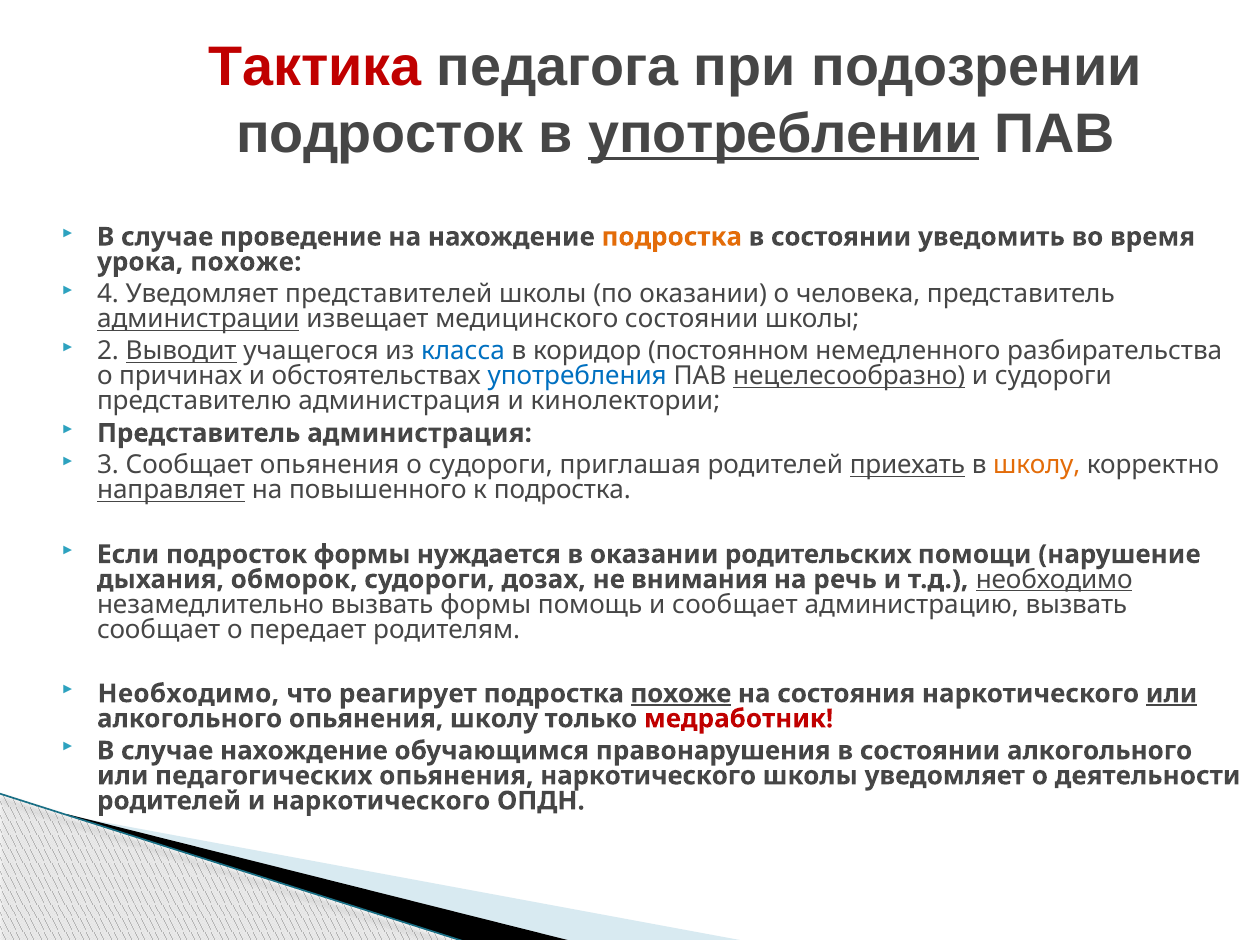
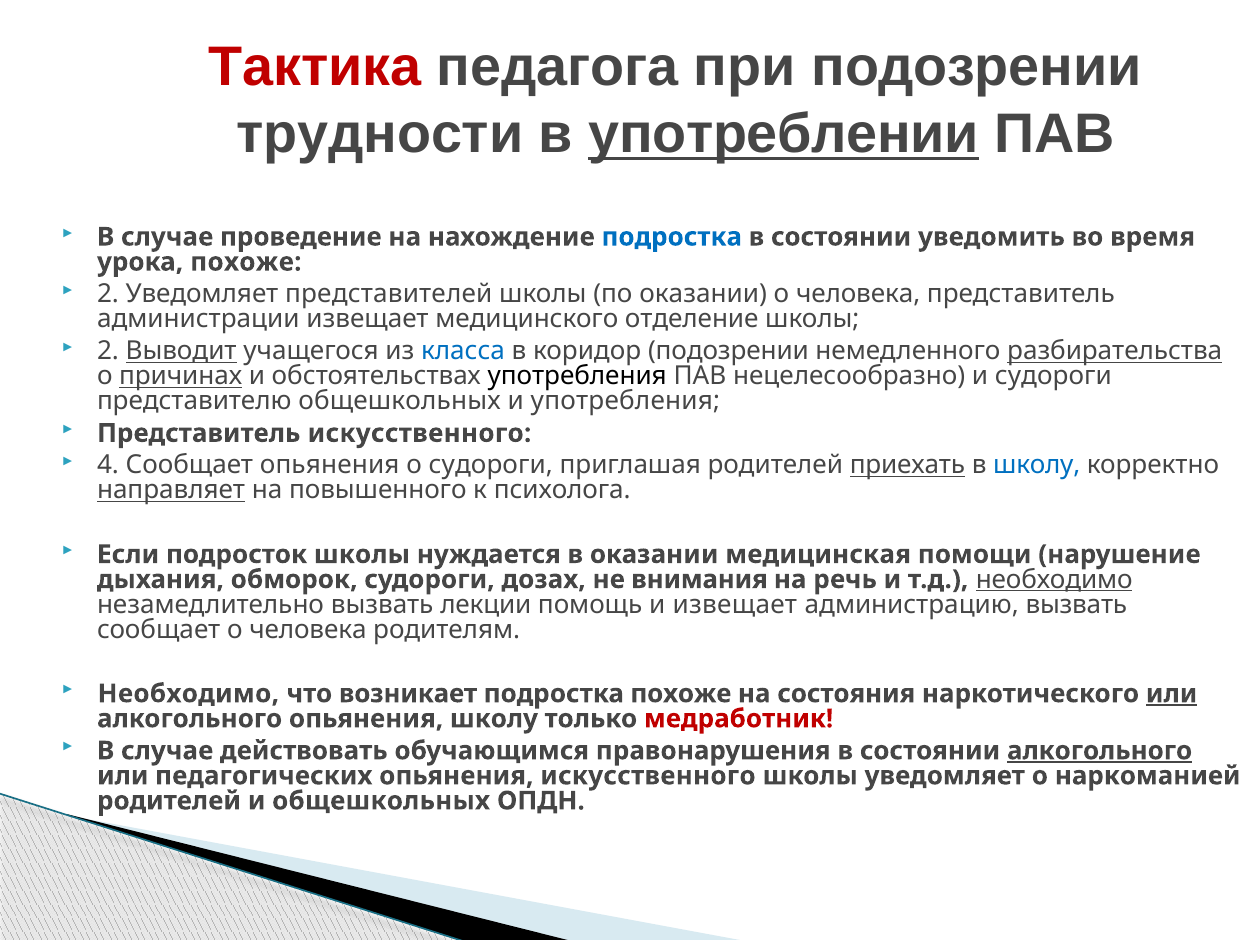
подросток at (380, 135): подросток -> трудности
подростка at (672, 237) colour: orange -> blue
4 at (108, 294): 4 -> 2
администрации underline: present -> none
медицинского состоянии: состоянии -> отделение
коридор постоянном: постоянном -> подозрении
разбирательства underline: none -> present
причинах underline: none -> present
употребления at (577, 376) colour: blue -> black
нецелесообразно underline: present -> none
представителю администрация: администрация -> общешкольных
и кинолектории: кинолектории -> употребления
Представитель администрация: администрация -> искусственного
3: 3 -> 4
школу at (1037, 466) colour: orange -> blue
к подростка: подростка -> психолога
подросток формы: формы -> школы
родительских: родительских -> медицинская
вызвать формы: формы -> лекции
и сообщает: сообщает -> извещает
сообщает о передает: передает -> человека
реагирует: реагирует -> возникает
похоже at (681, 694) underline: present -> none
случае нахождение: нахождение -> действовать
алкогольного at (1100, 751) underline: none -> present
опьянения наркотического: наркотического -> искусственного
деятельности: деятельности -> наркоманией
и наркотического: наркотического -> общешкольных
